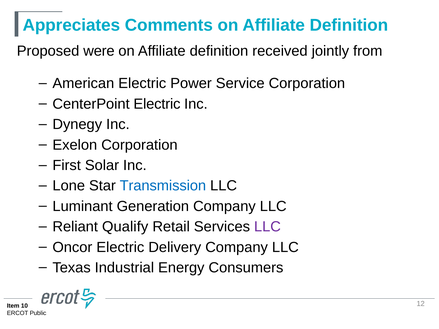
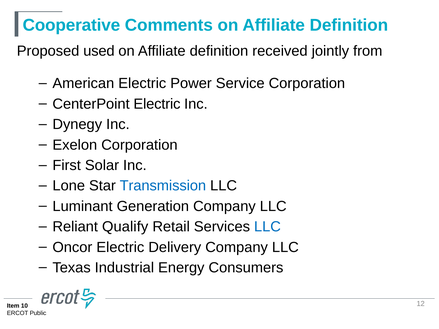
Appreciates: Appreciates -> Cooperative
were: were -> used
LLC at (267, 227) colour: purple -> blue
